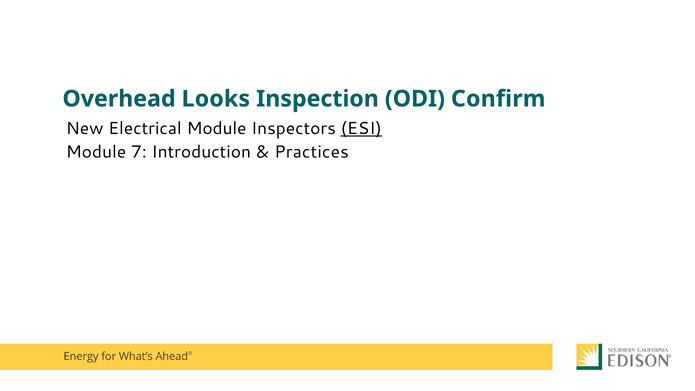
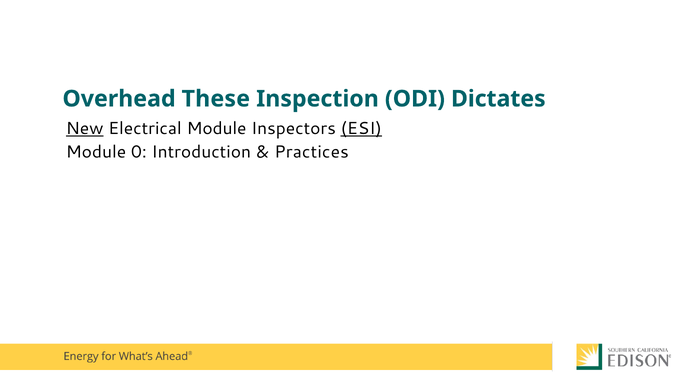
Looks: Looks -> These
Confirm: Confirm -> Dictates
New underline: none -> present
7: 7 -> 0
